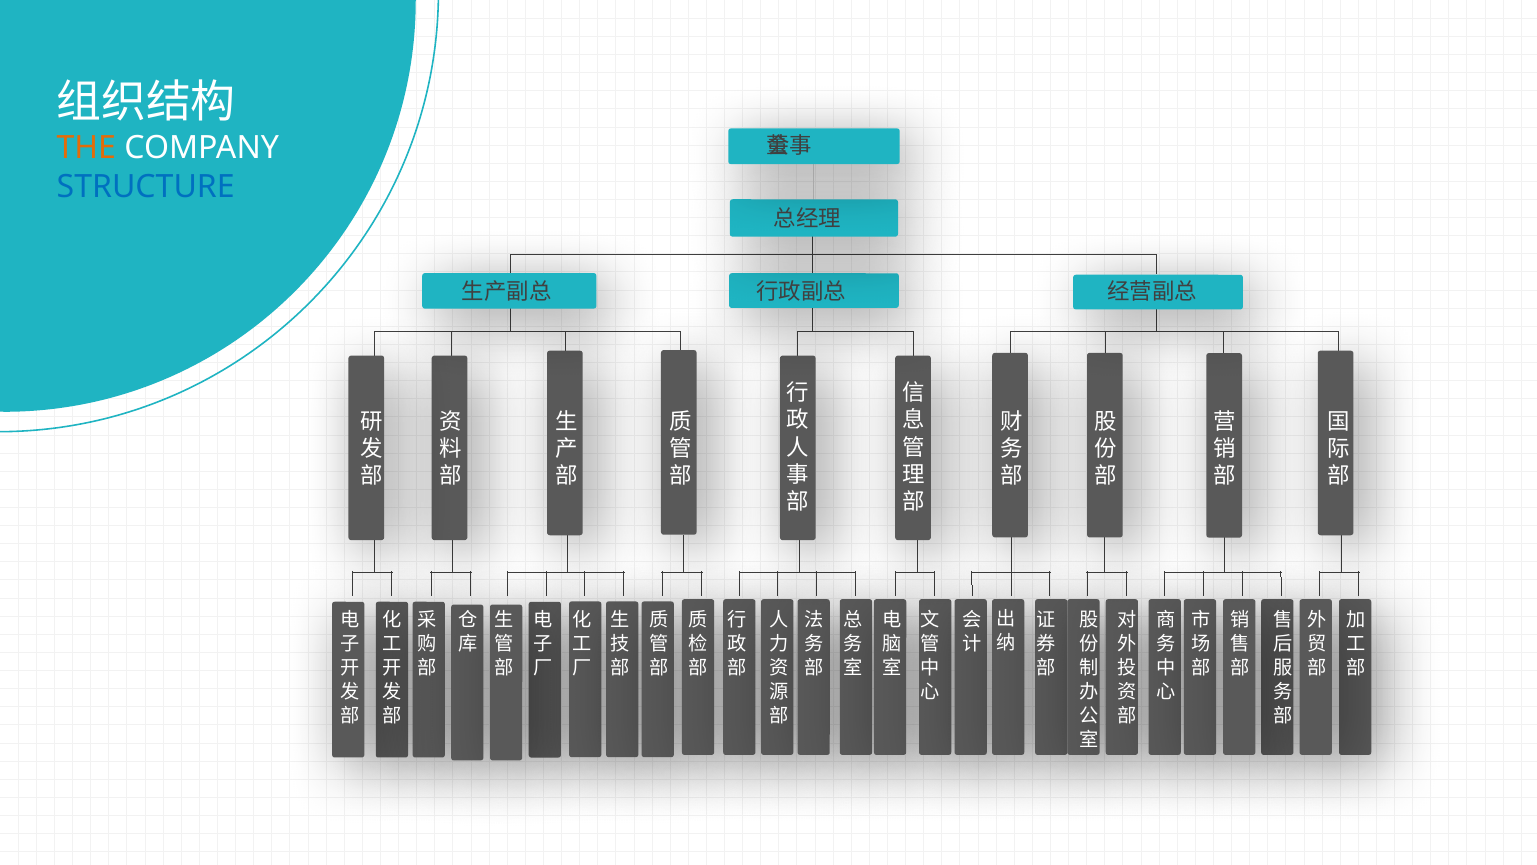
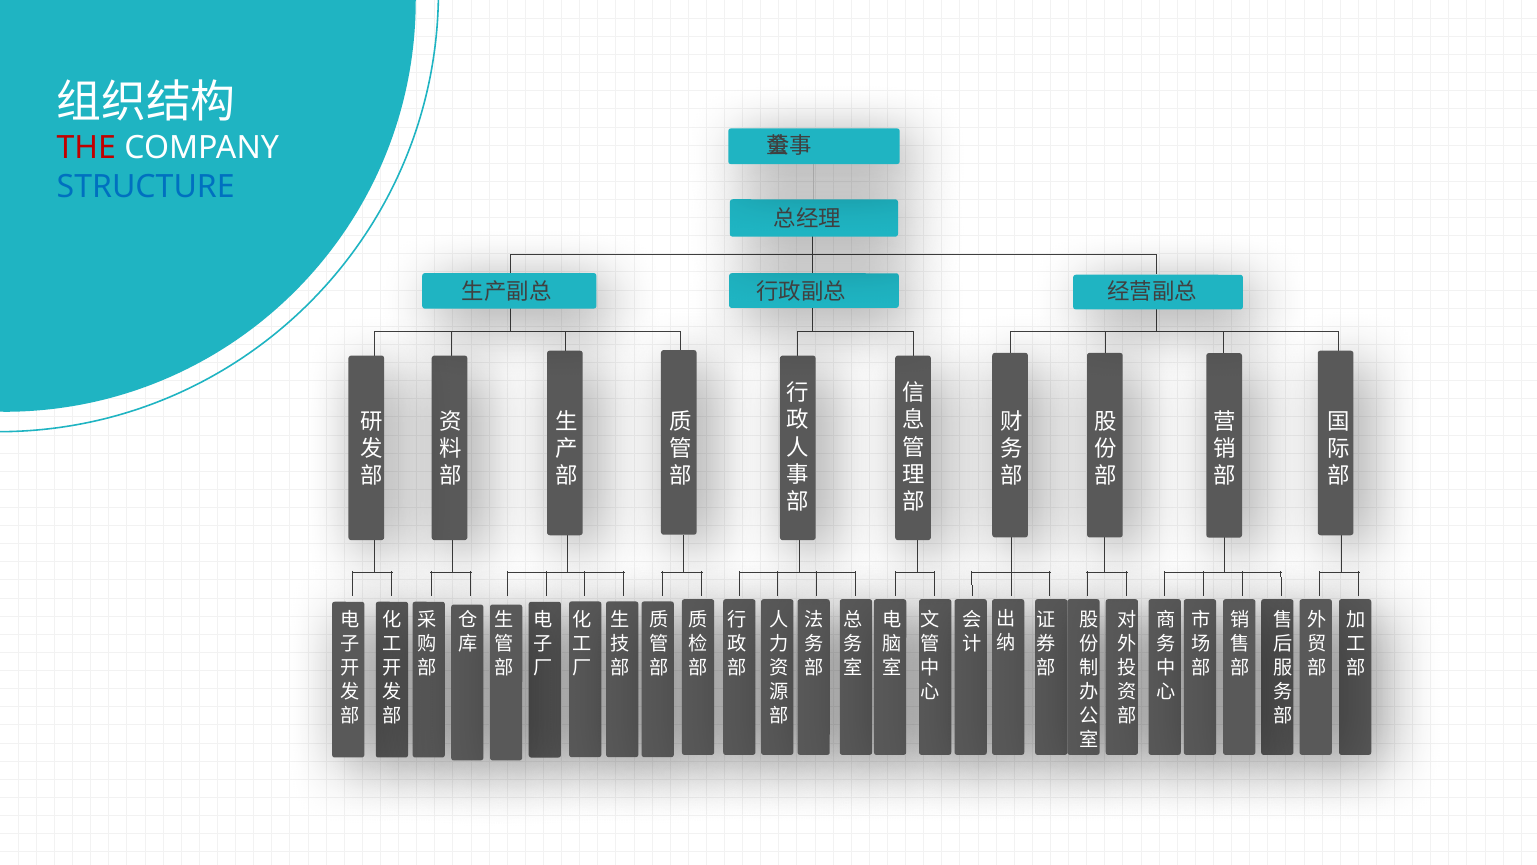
THE colour: orange -> red
